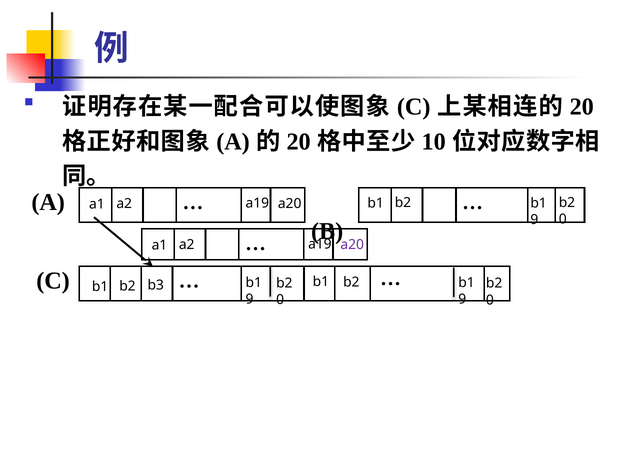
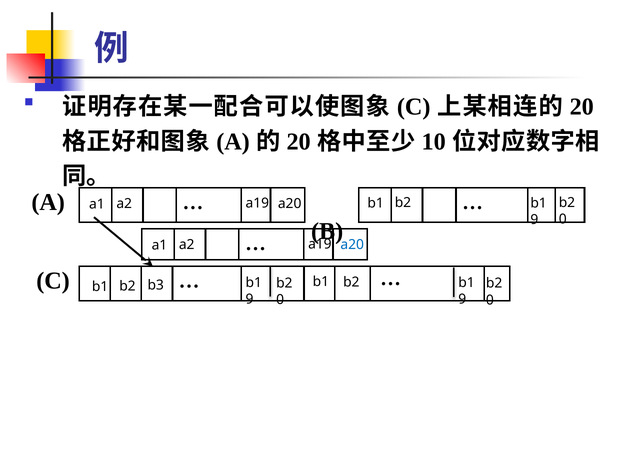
a20 at (352, 245) colour: purple -> blue
